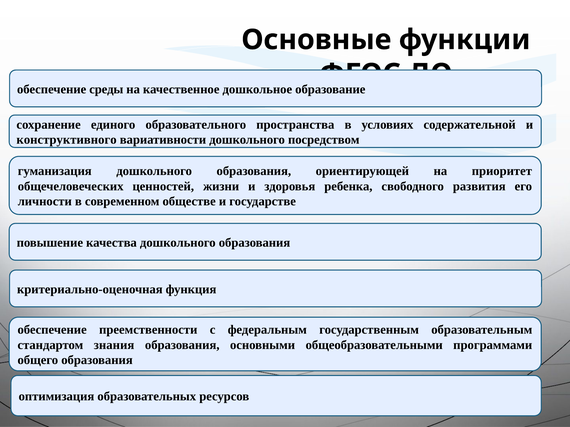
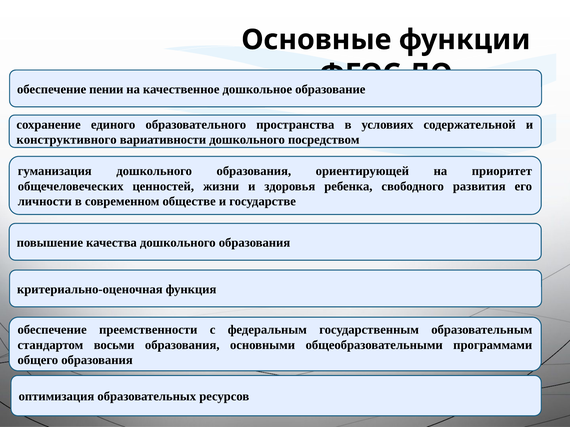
среды: среды -> пении
знания: знания -> восьми
